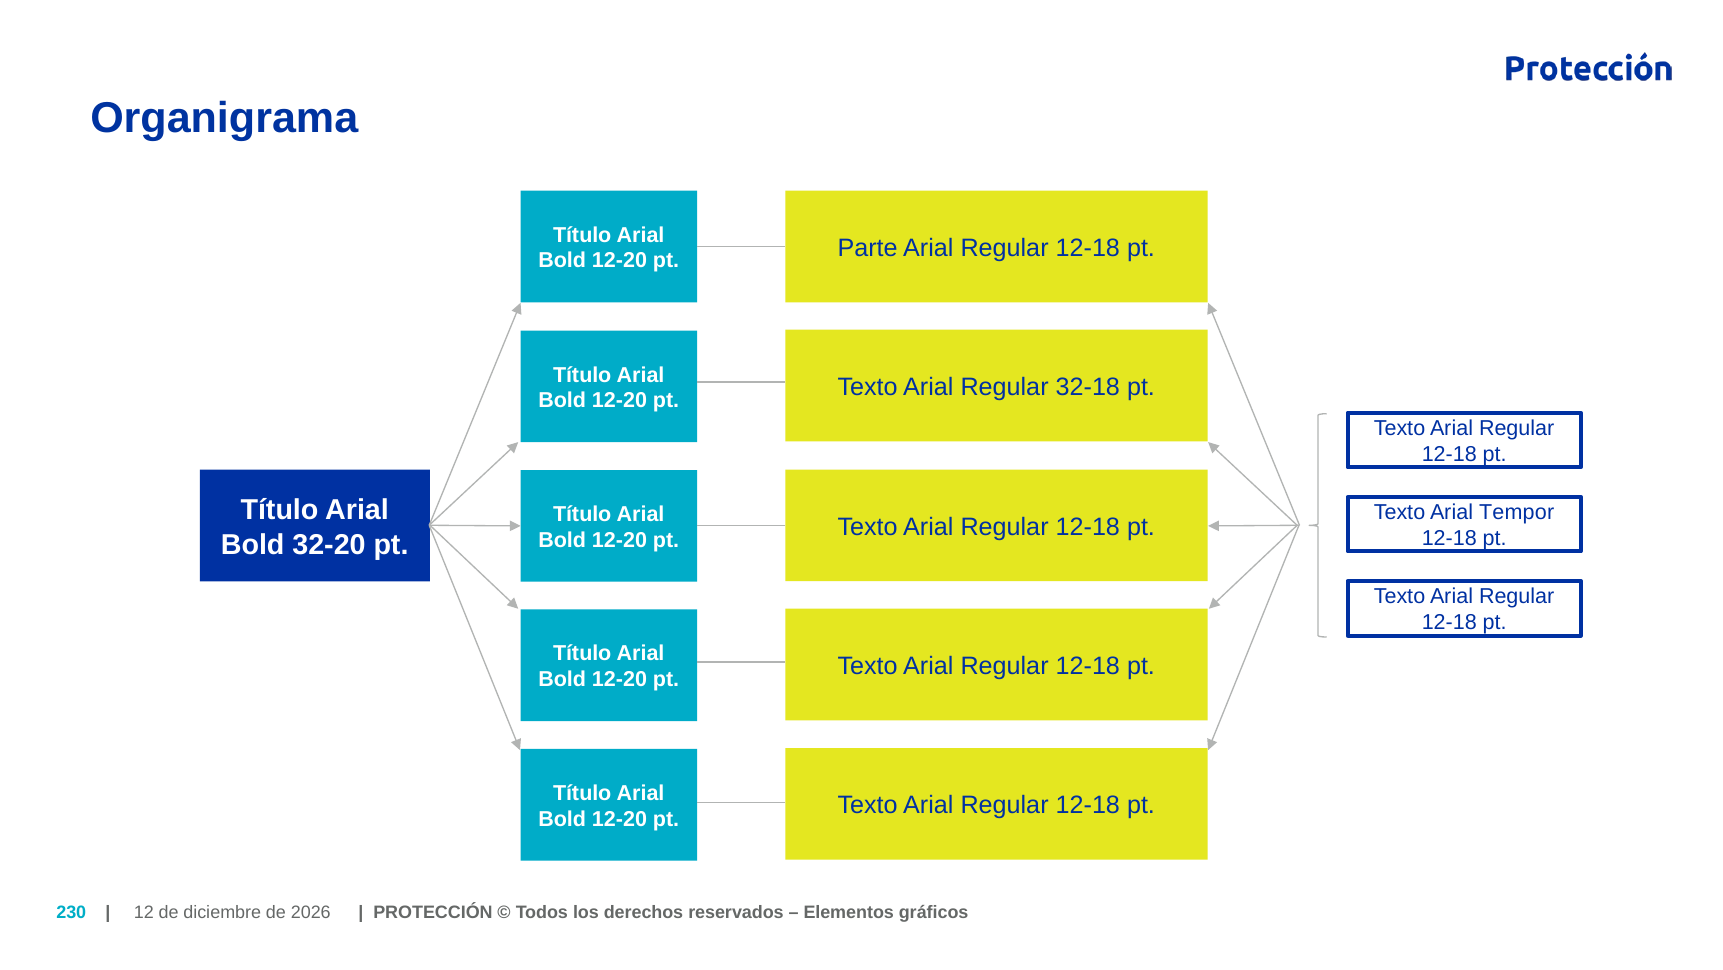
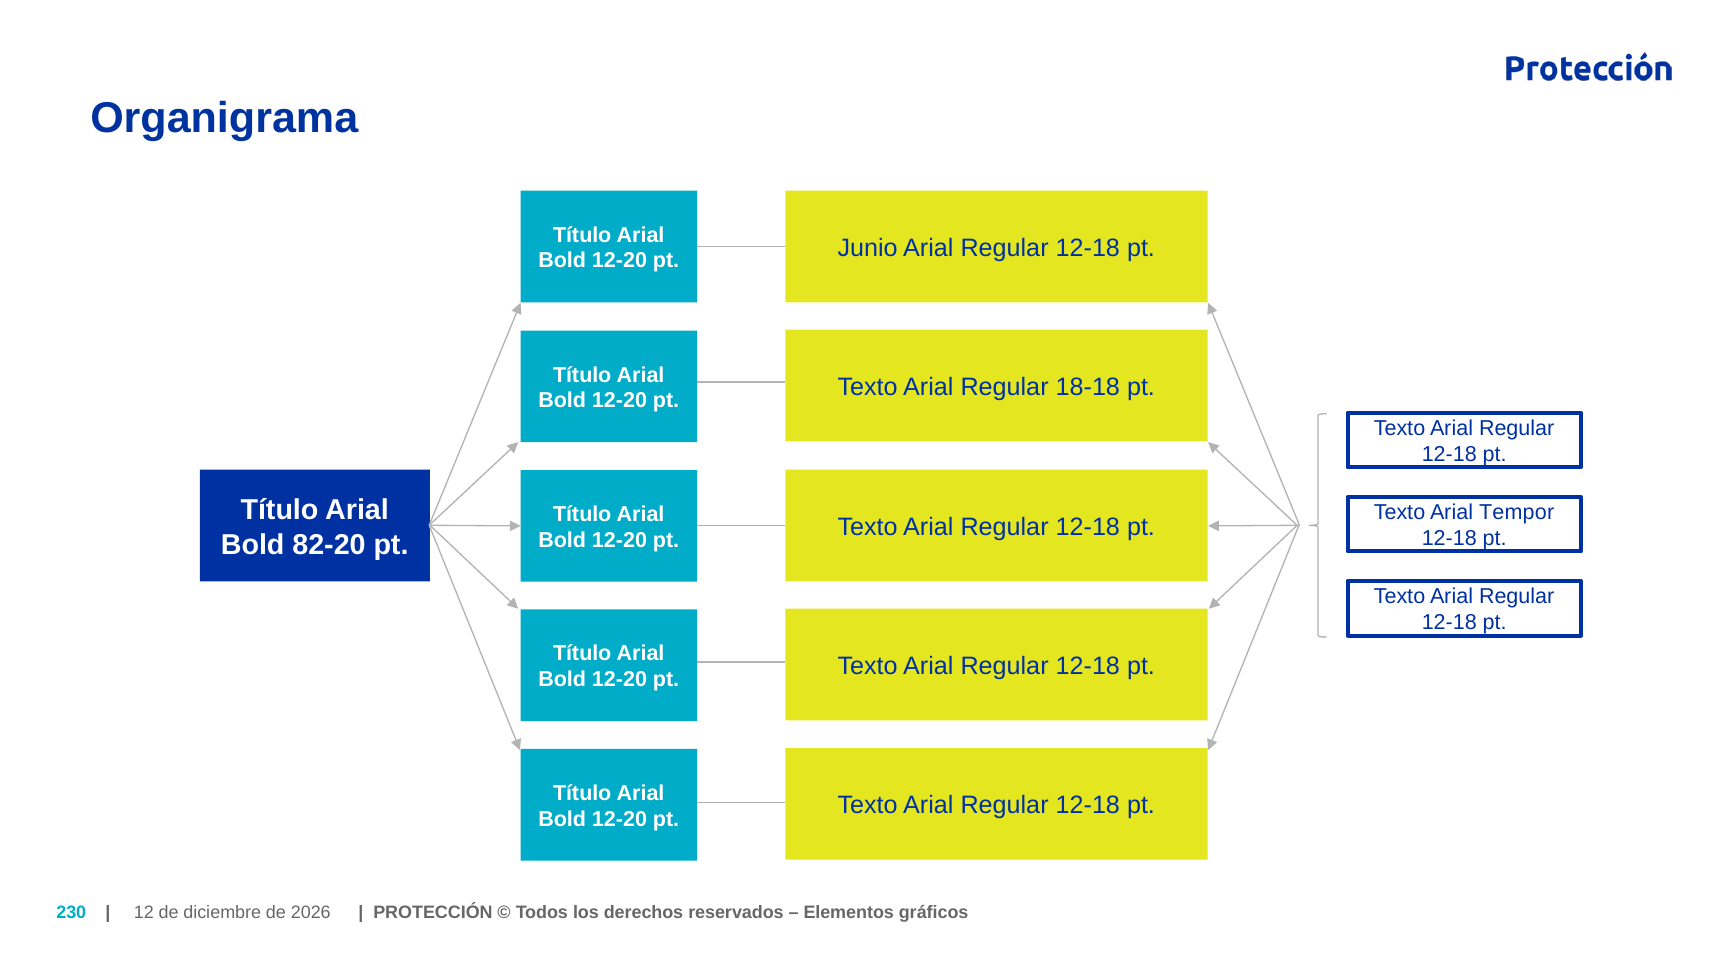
Parte: Parte -> Junio
32-18: 32-18 -> 18-18
32-20: 32-20 -> 82-20
